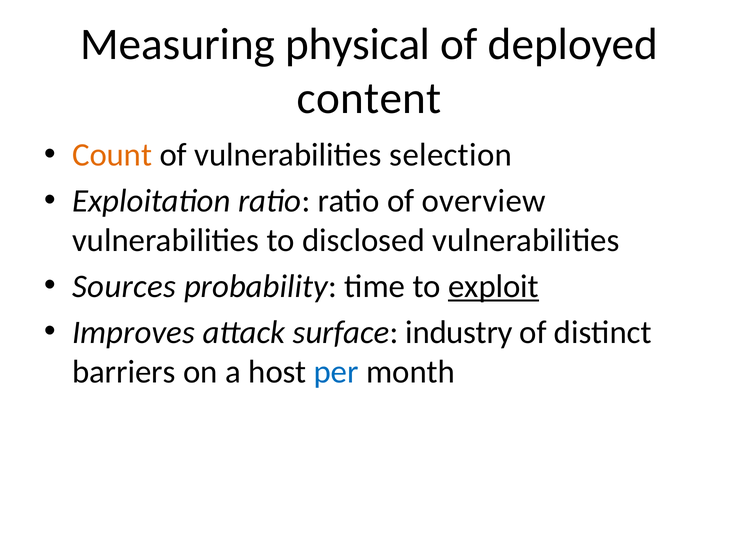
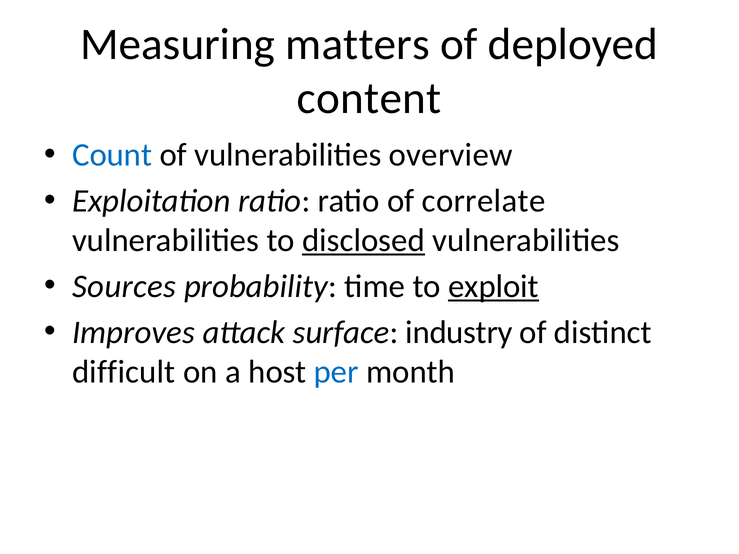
physical: physical -> matters
Count colour: orange -> blue
selection: selection -> overview
overview: overview -> correlate
disclosed underline: none -> present
barriers: barriers -> difficult
